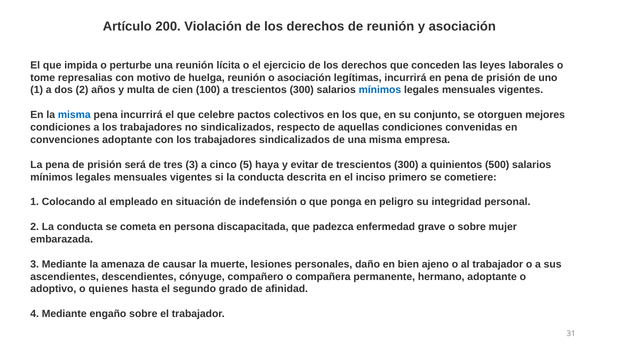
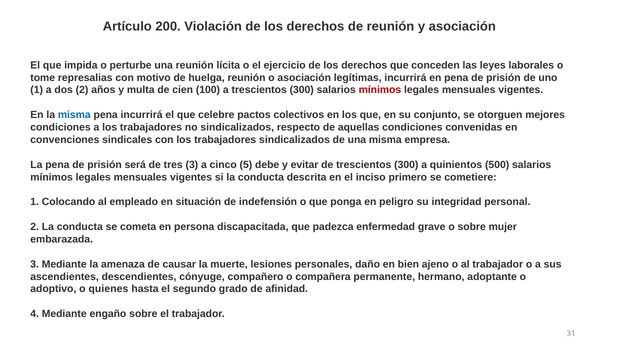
mínimos at (380, 90) colour: blue -> red
convenciones adoptante: adoptante -> sindicales
haya: haya -> debe
